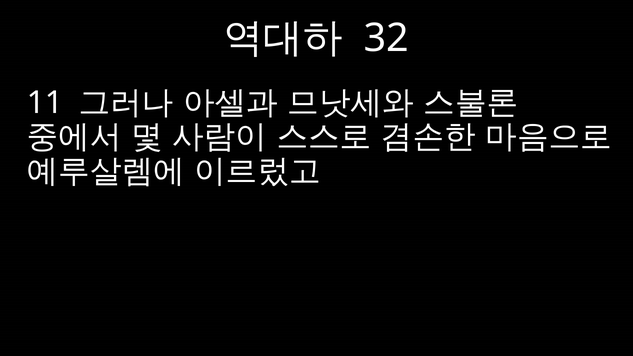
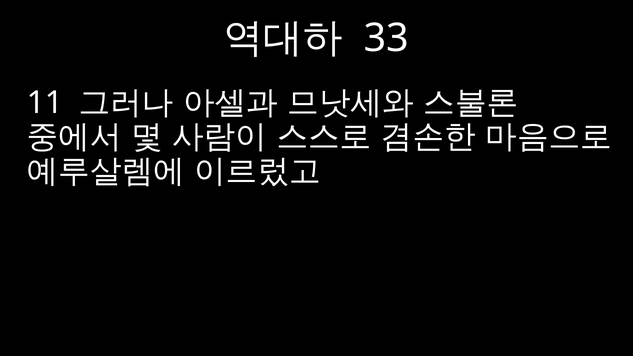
32: 32 -> 33
